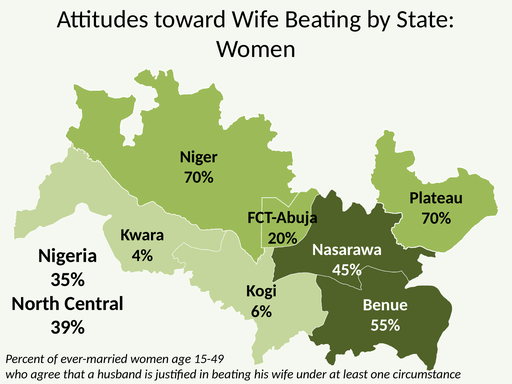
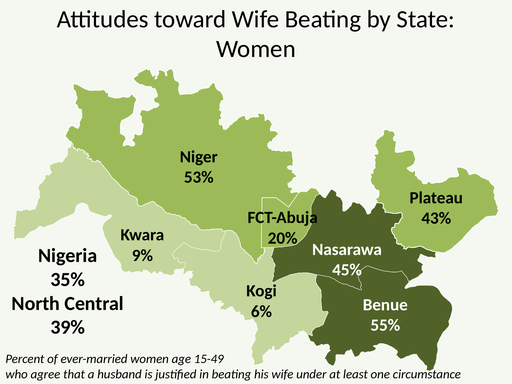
70% at (199, 177): 70% -> 53%
70% at (436, 218): 70% -> 43%
4%: 4% -> 9%
